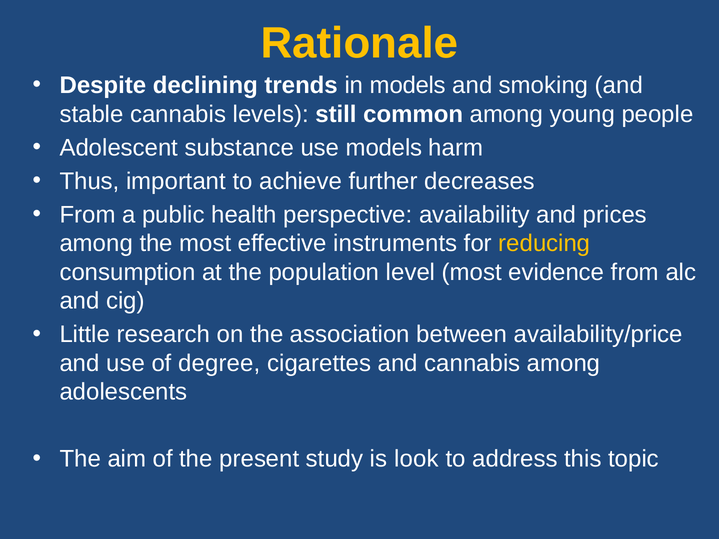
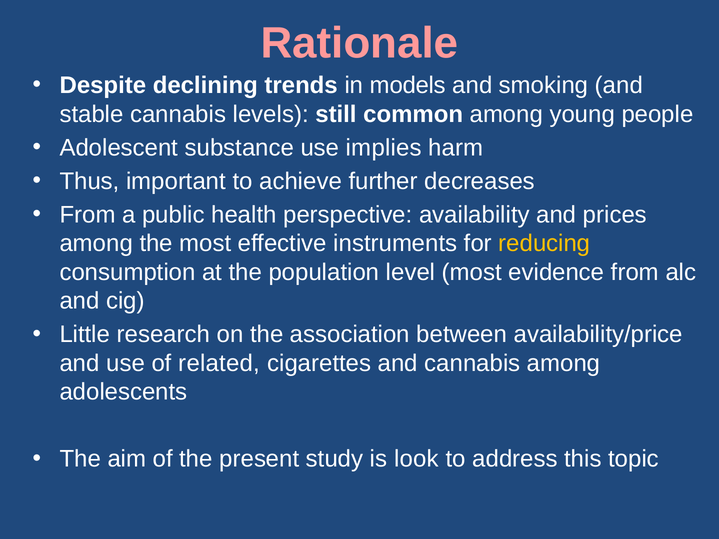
Rationale colour: yellow -> pink
use models: models -> implies
degree: degree -> related
